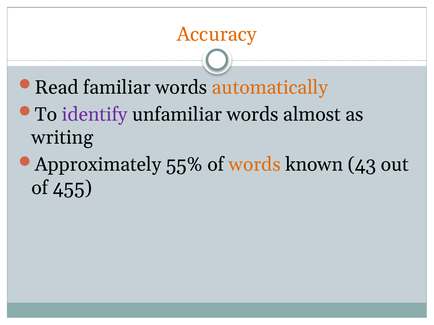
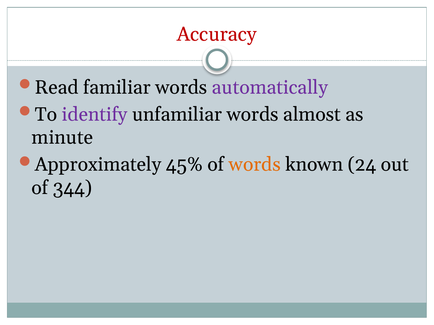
Accuracy colour: orange -> red
automatically colour: orange -> purple
writing: writing -> minute
55%: 55% -> 45%
43: 43 -> 24
455: 455 -> 344
